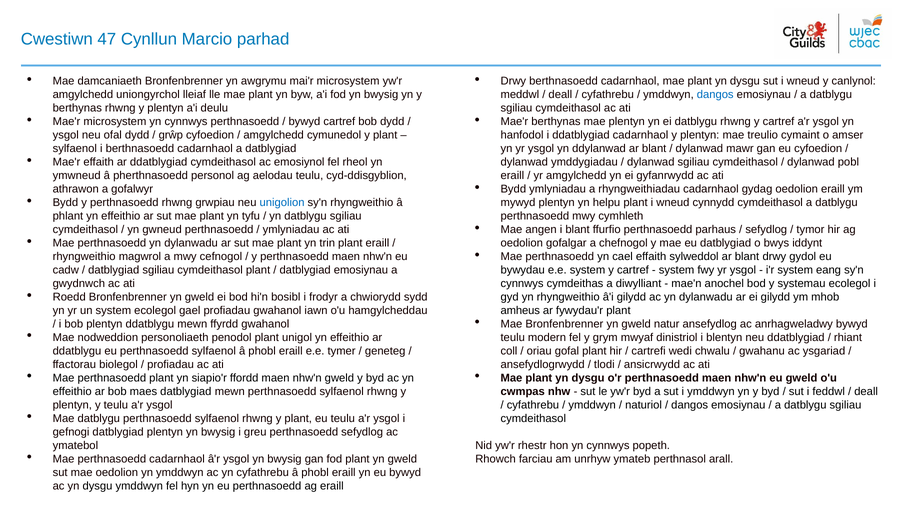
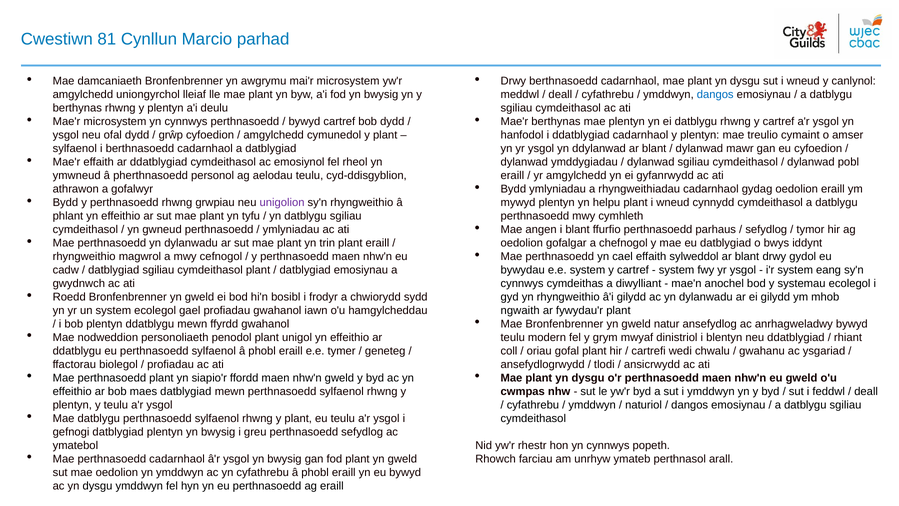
47: 47 -> 81
unigolion colour: blue -> purple
amheus: amheus -> ngwaith
